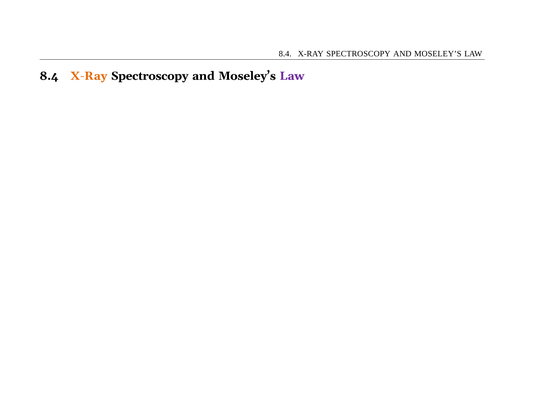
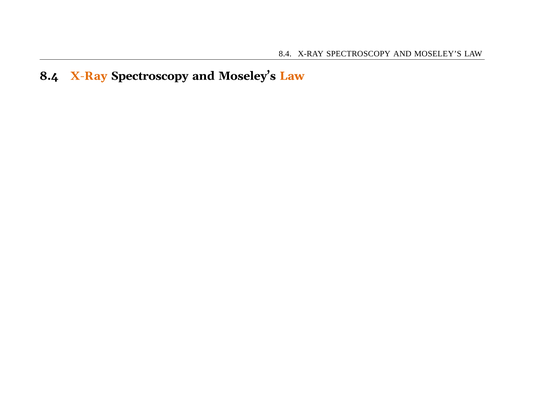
Law at (292, 76) colour: purple -> orange
